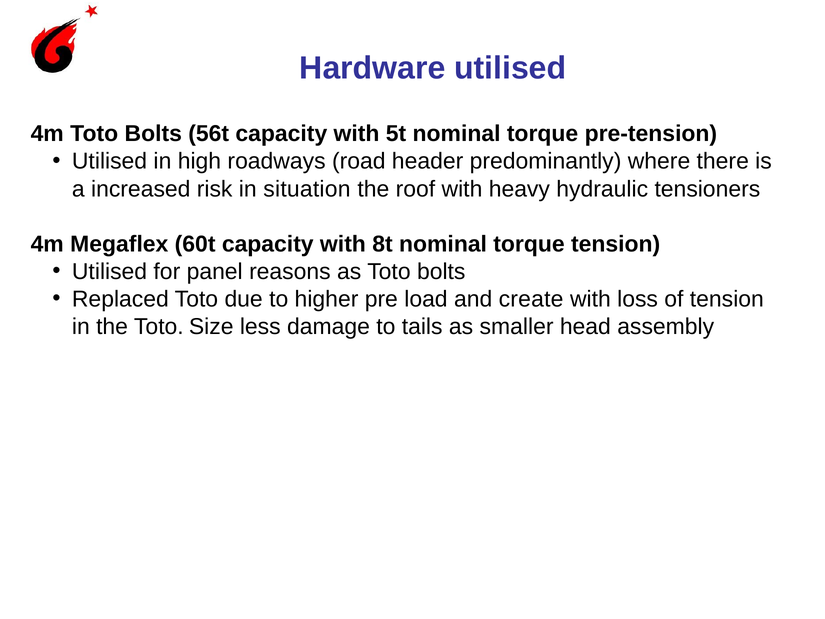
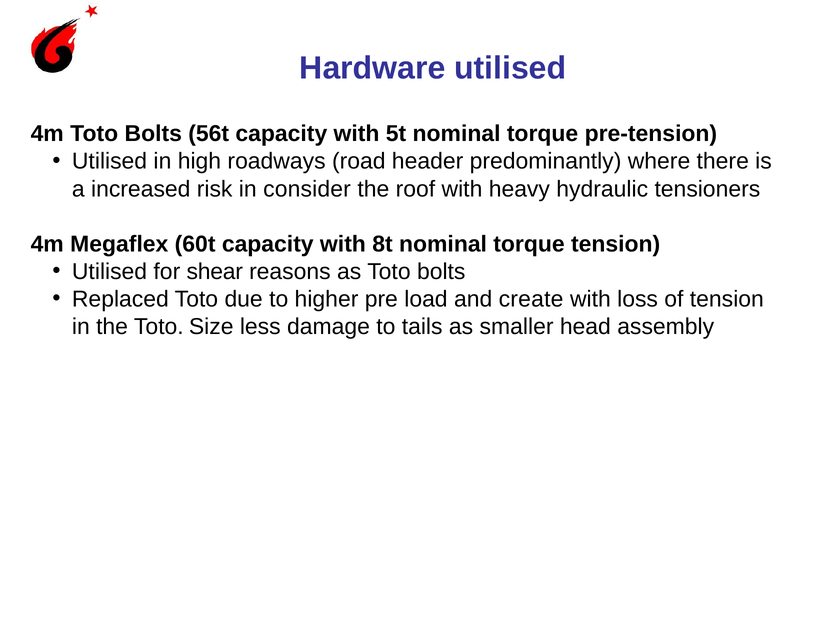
situation: situation -> consider
panel: panel -> shear
